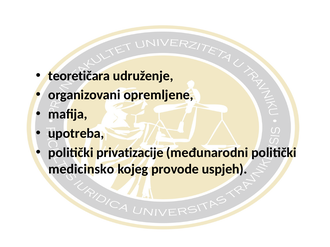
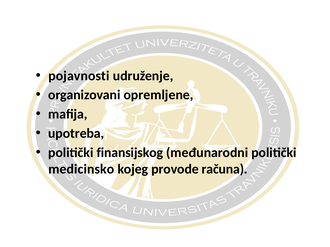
teoretičara: teoretičara -> pojavnosti
privatizacije: privatizacije -> finansijskog
uspjeh: uspjeh -> računa
